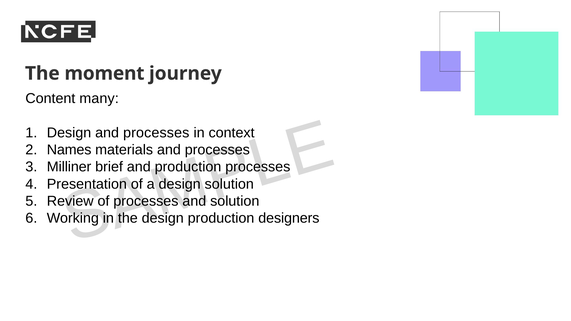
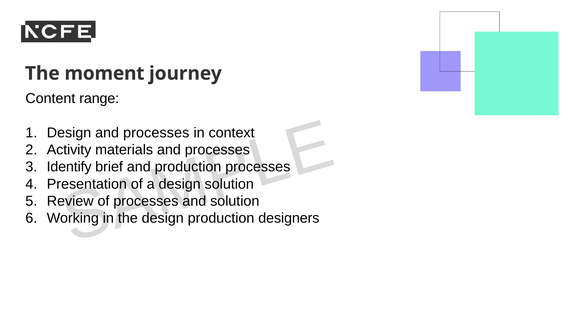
many: many -> range
Names: Names -> Activity
Milliner: Milliner -> Identify
